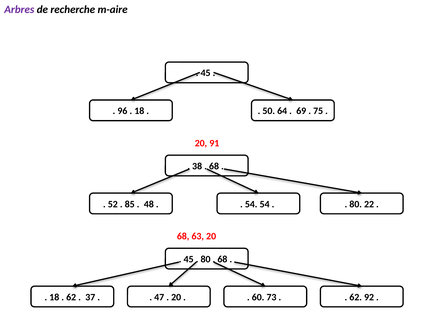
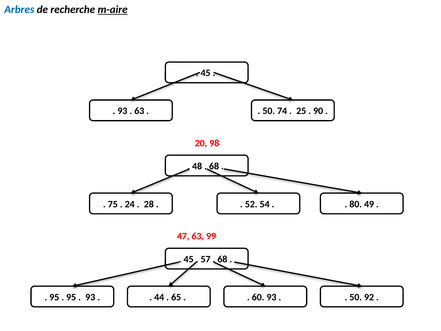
Arbres colour: purple -> blue
m-aire underline: none -> present
96 at (122, 111): 96 -> 93
18 at (139, 111): 18 -> 63
64: 64 -> 74
69: 69 -> 25
75: 75 -> 90
91: 91 -> 98
38: 38 -> 48
52: 52 -> 75
85: 85 -> 24
48: 48 -> 28
54 at (251, 204): 54 -> 52
22: 22 -> 49
68 at (183, 236): 68 -> 47
63 20: 20 -> 99
80 at (206, 259): 80 -> 57
18 at (54, 297): 18 -> 95
62 at (71, 297): 62 -> 95
37 at (90, 297): 37 -> 93
47: 47 -> 44
20 at (176, 297): 20 -> 65
60 73: 73 -> 93
62 at (356, 297): 62 -> 50
